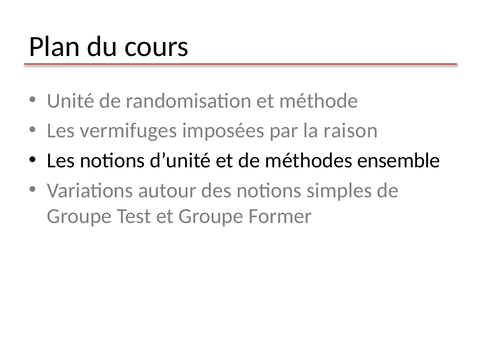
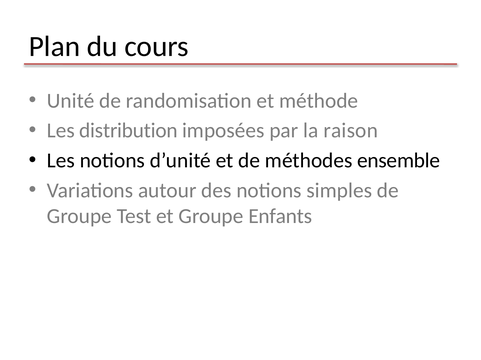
vermifuges: vermifuges -> distribution
Former: Former -> Enfants
